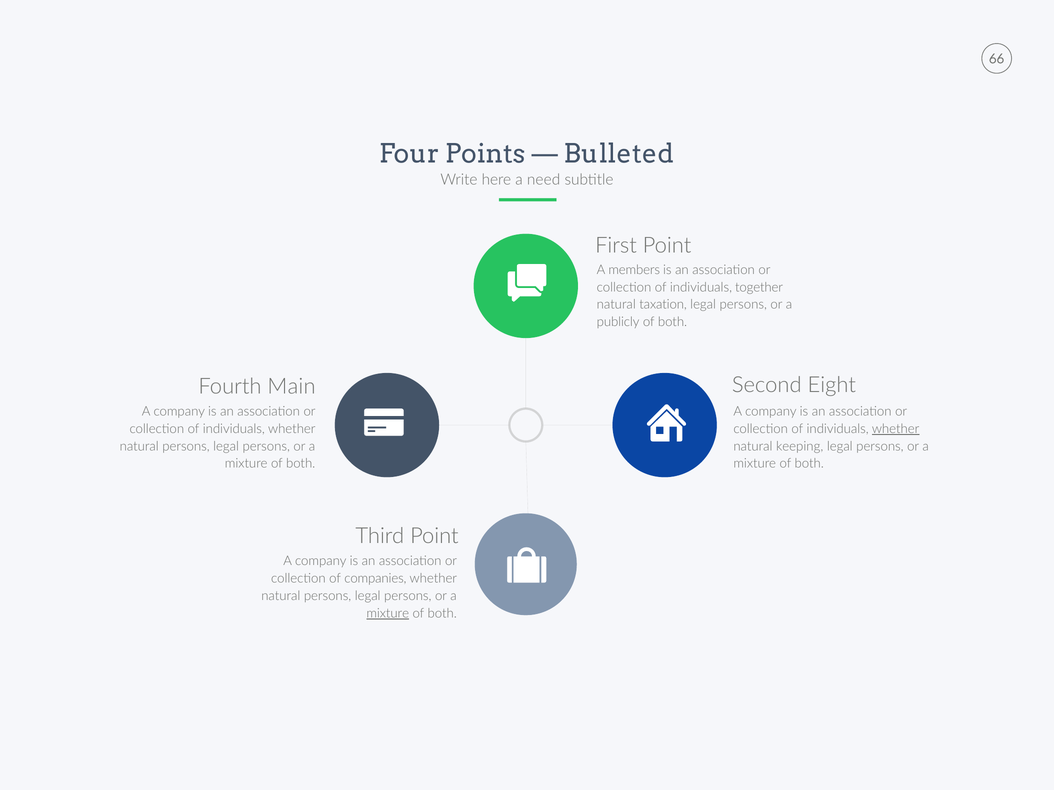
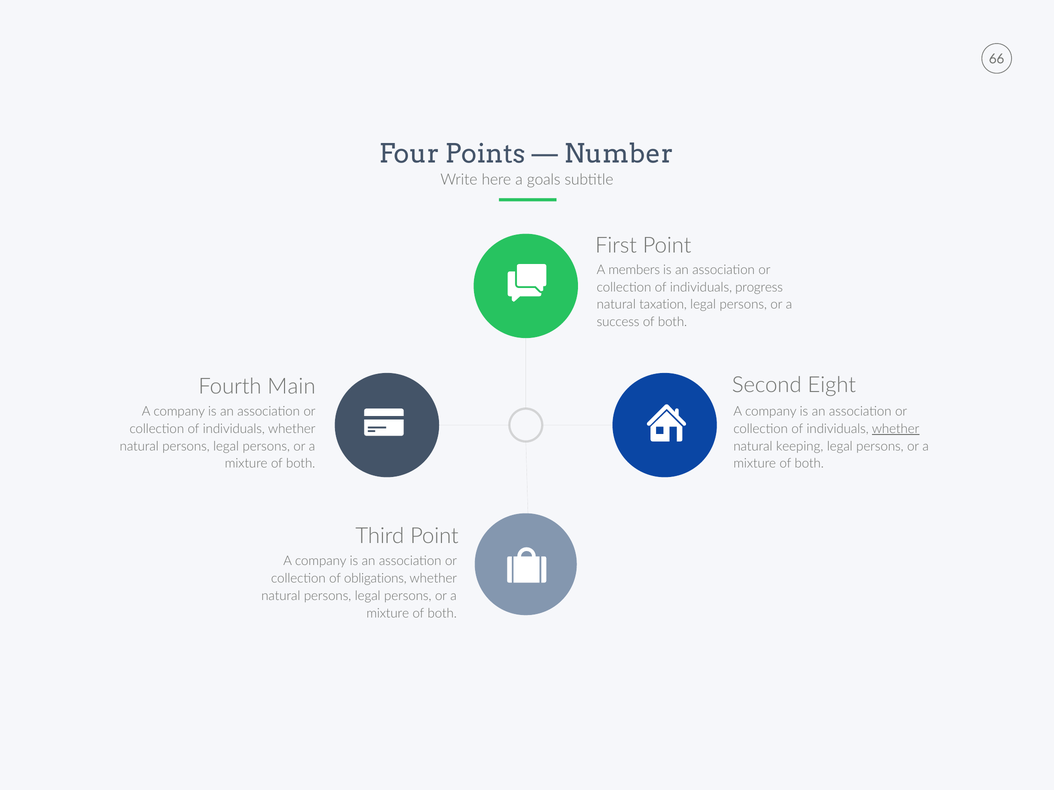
Bulleted: Bulleted -> Number
need: need -> goals
together: together -> progress
publicly: publicly -> success
companies: companies -> obligations
mixture at (388, 614) underline: present -> none
